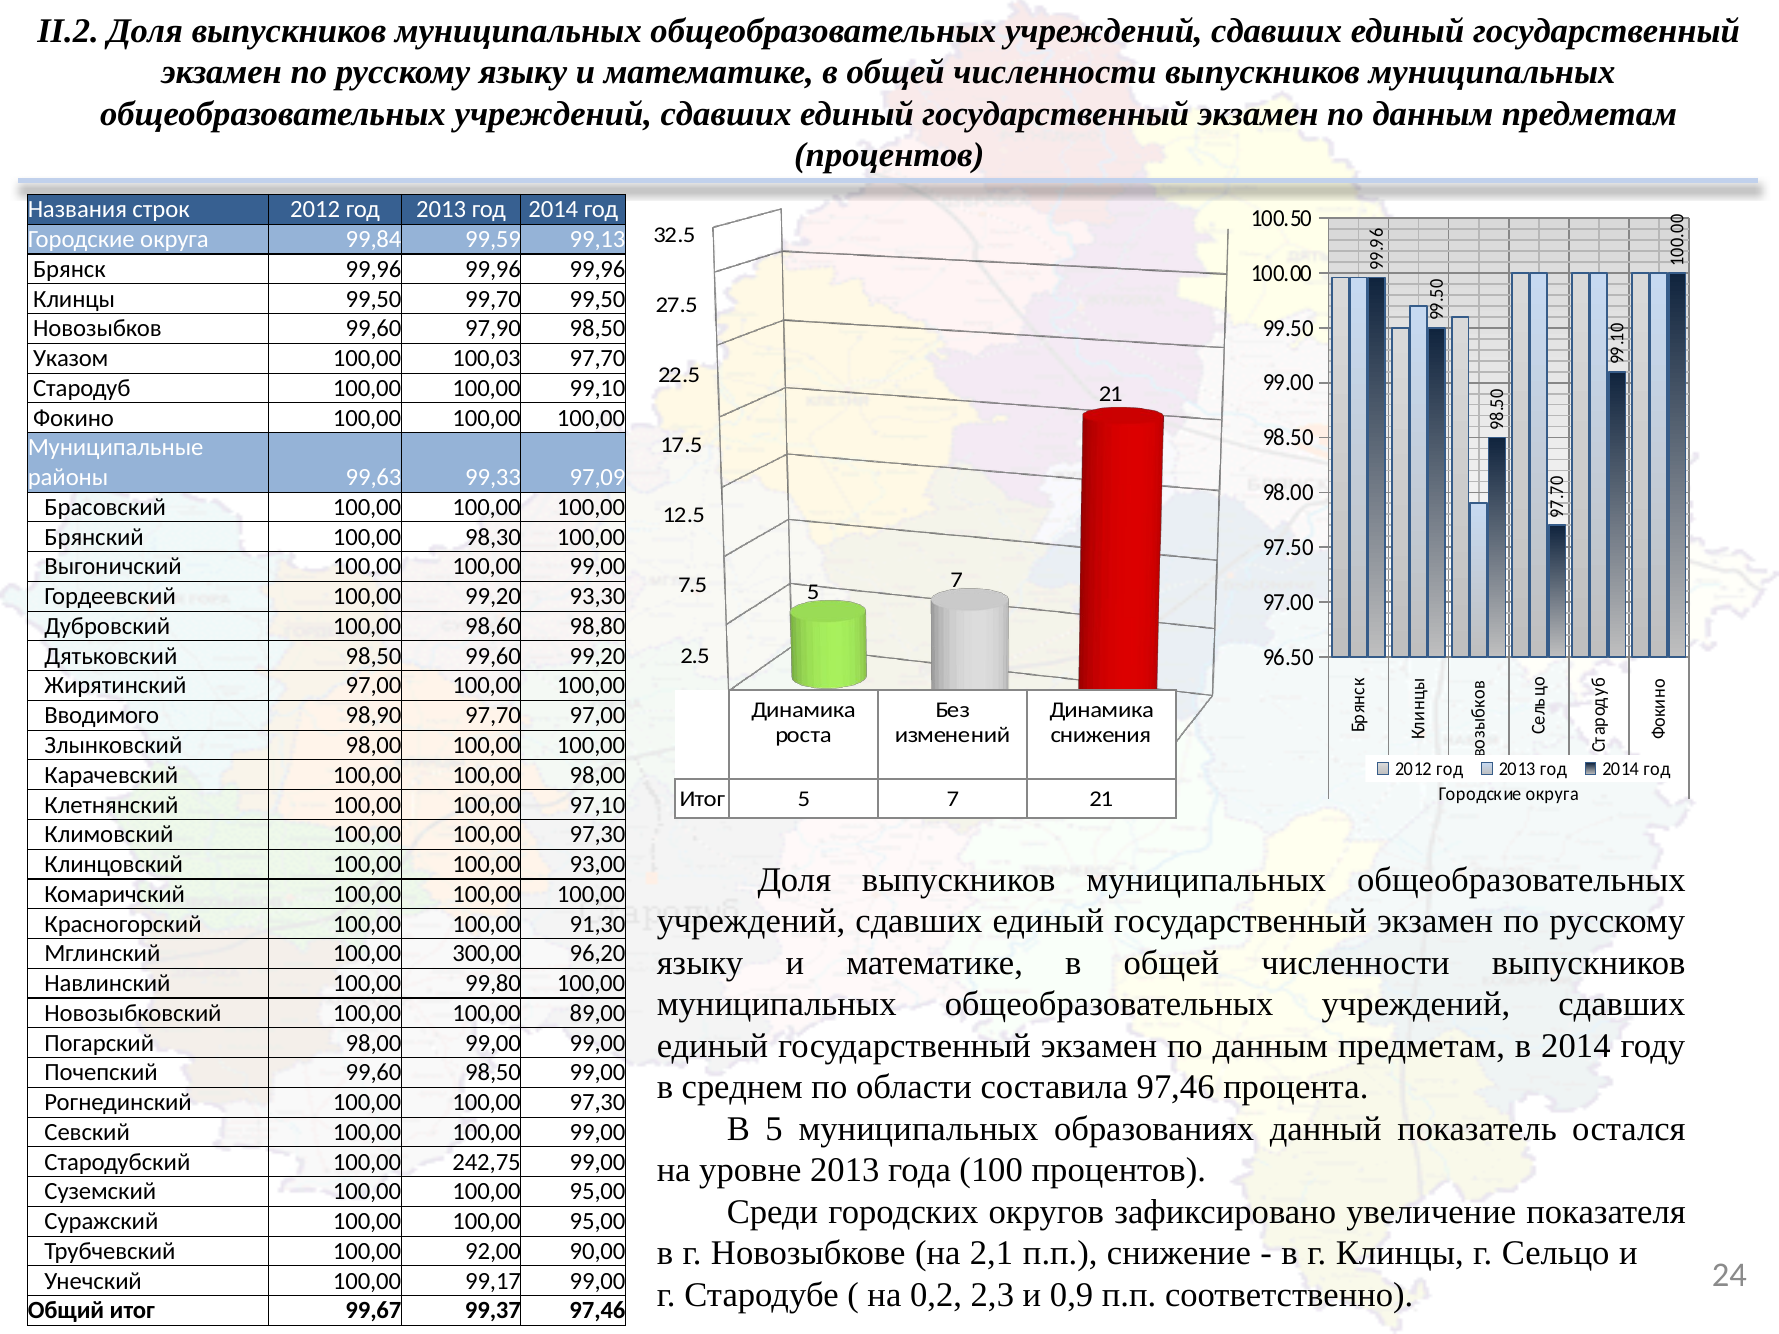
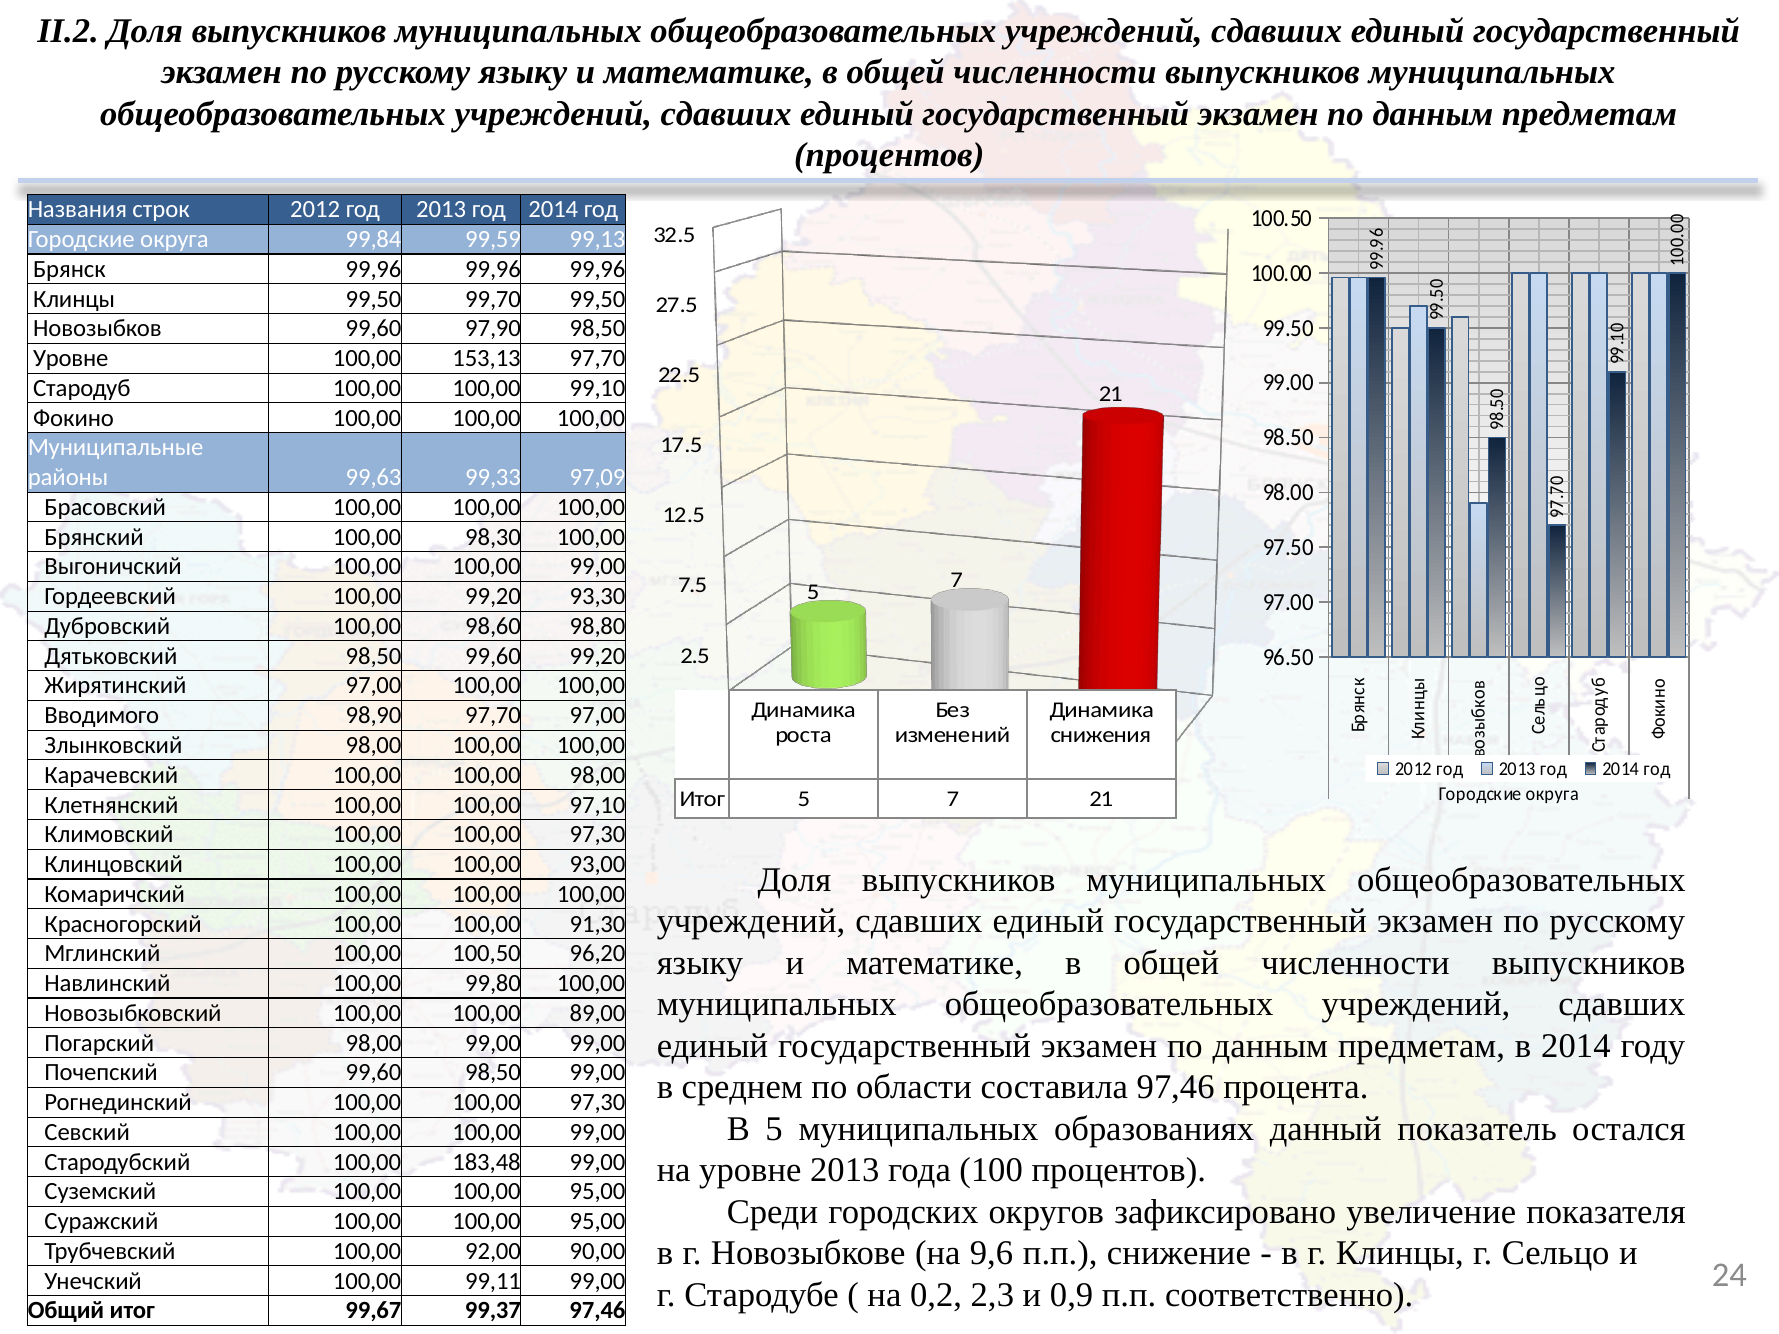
Указом at (71, 359): Указом -> Уровне
100,03: 100,03 -> 153,13
300,00: 300,00 -> 100,50
242,75: 242,75 -> 183,48
2,1: 2,1 -> 9,6
99,17: 99,17 -> 99,11
